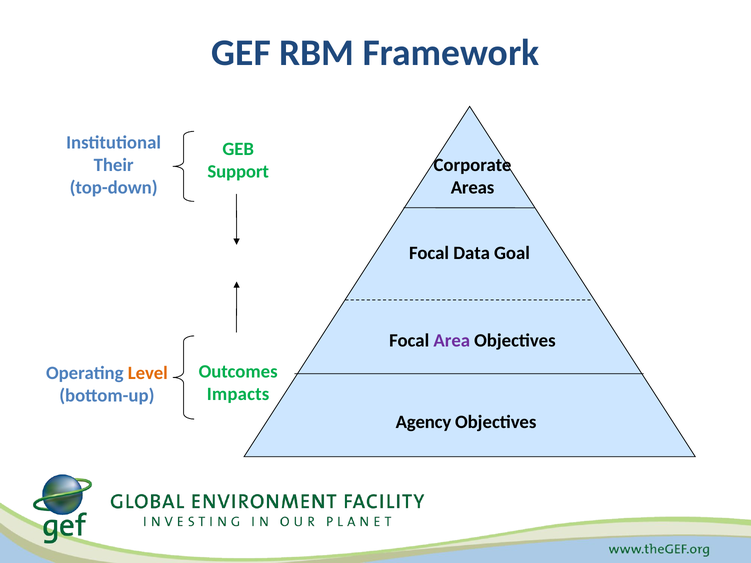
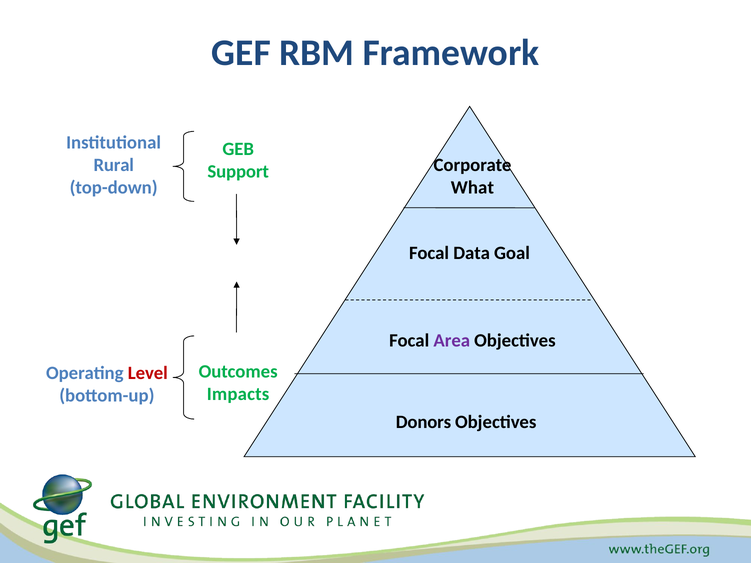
Their: Their -> Rural
Areas: Areas -> What
Level colour: orange -> red
Agency: Agency -> Donors
